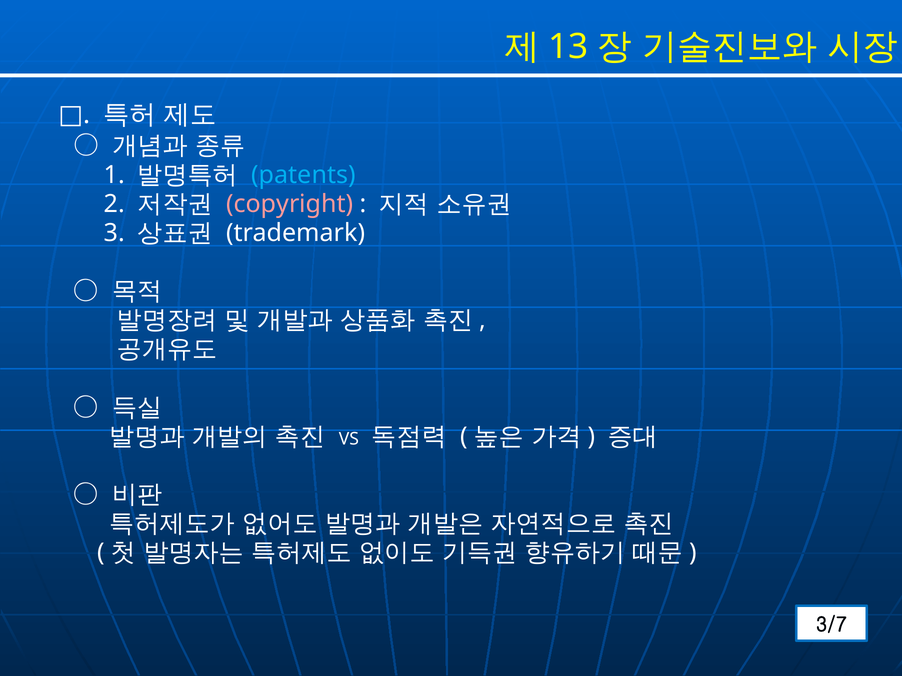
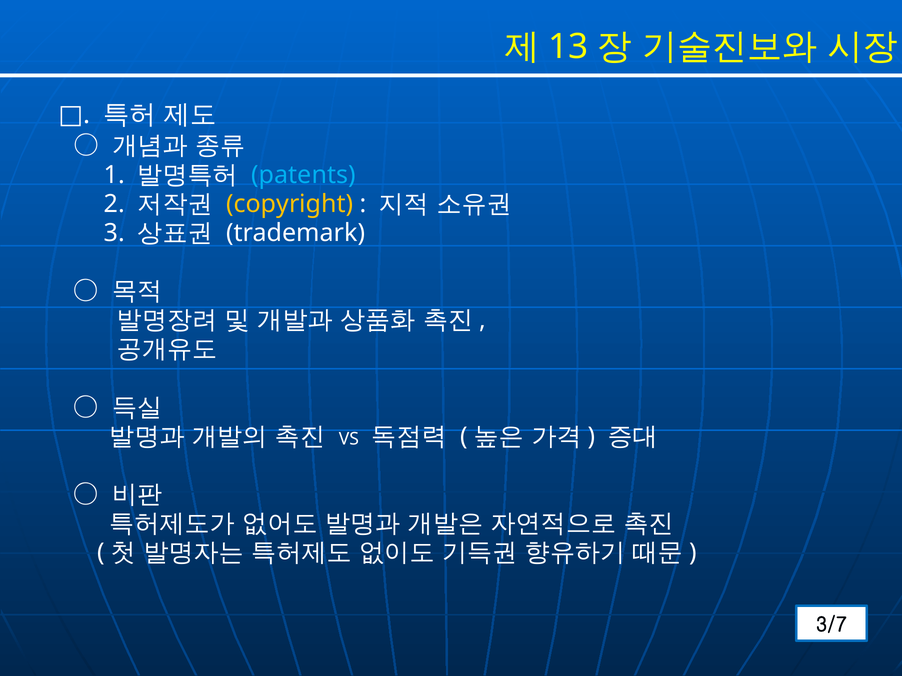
copyright colour: pink -> yellow
